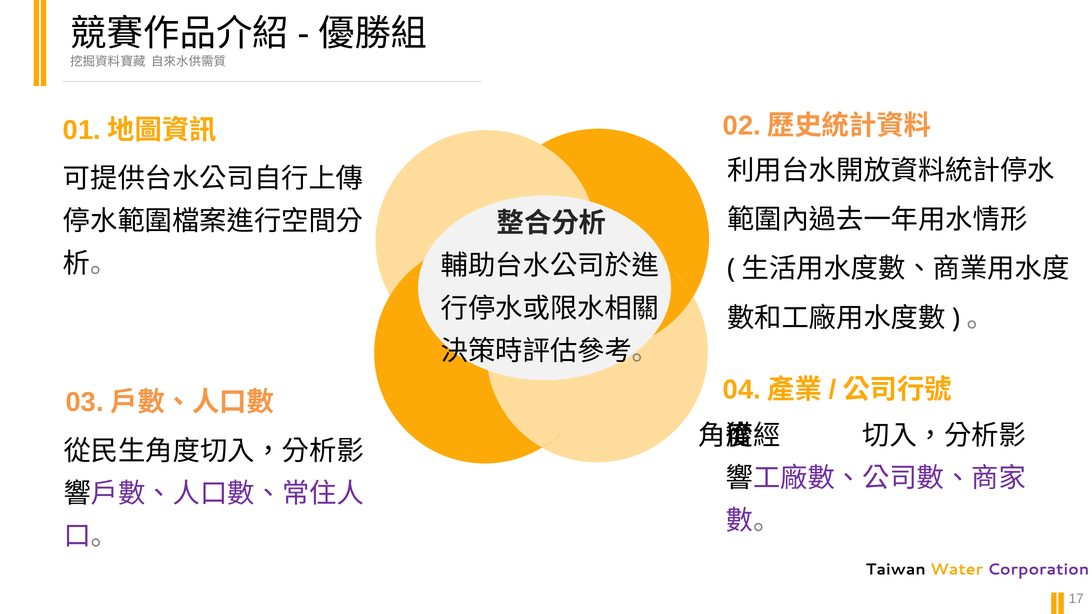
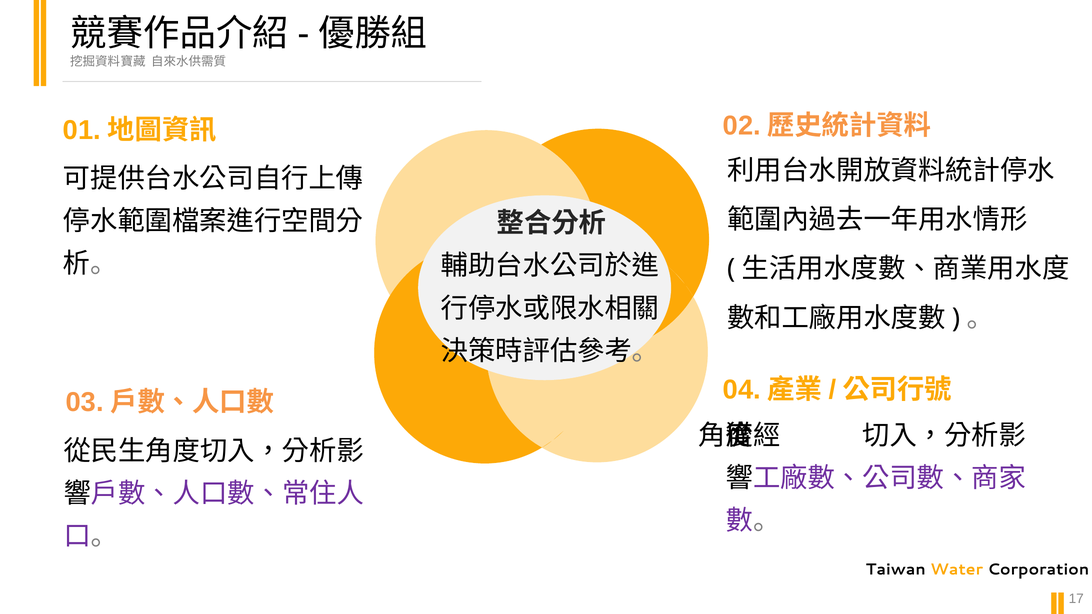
Corporation colour: purple -> black
